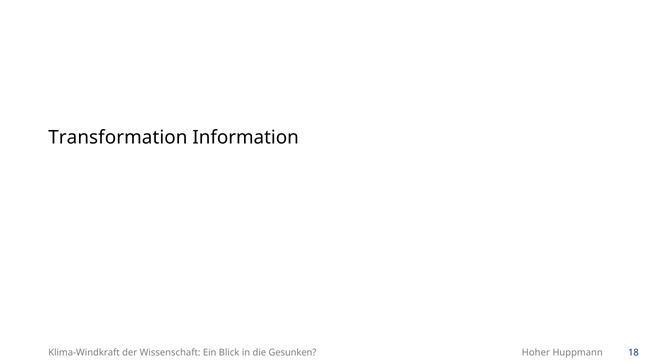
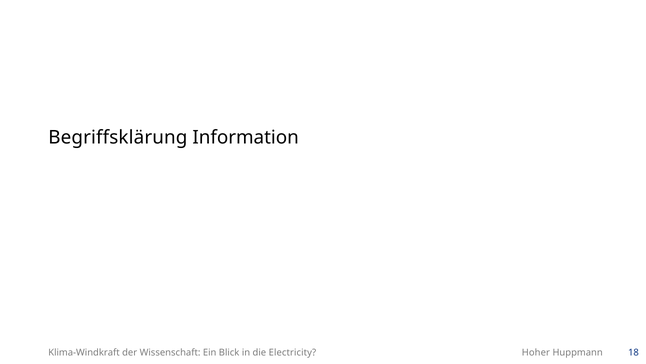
Transformation: Transformation -> Begriffsklärung
Gesunken: Gesunken -> Electricity
